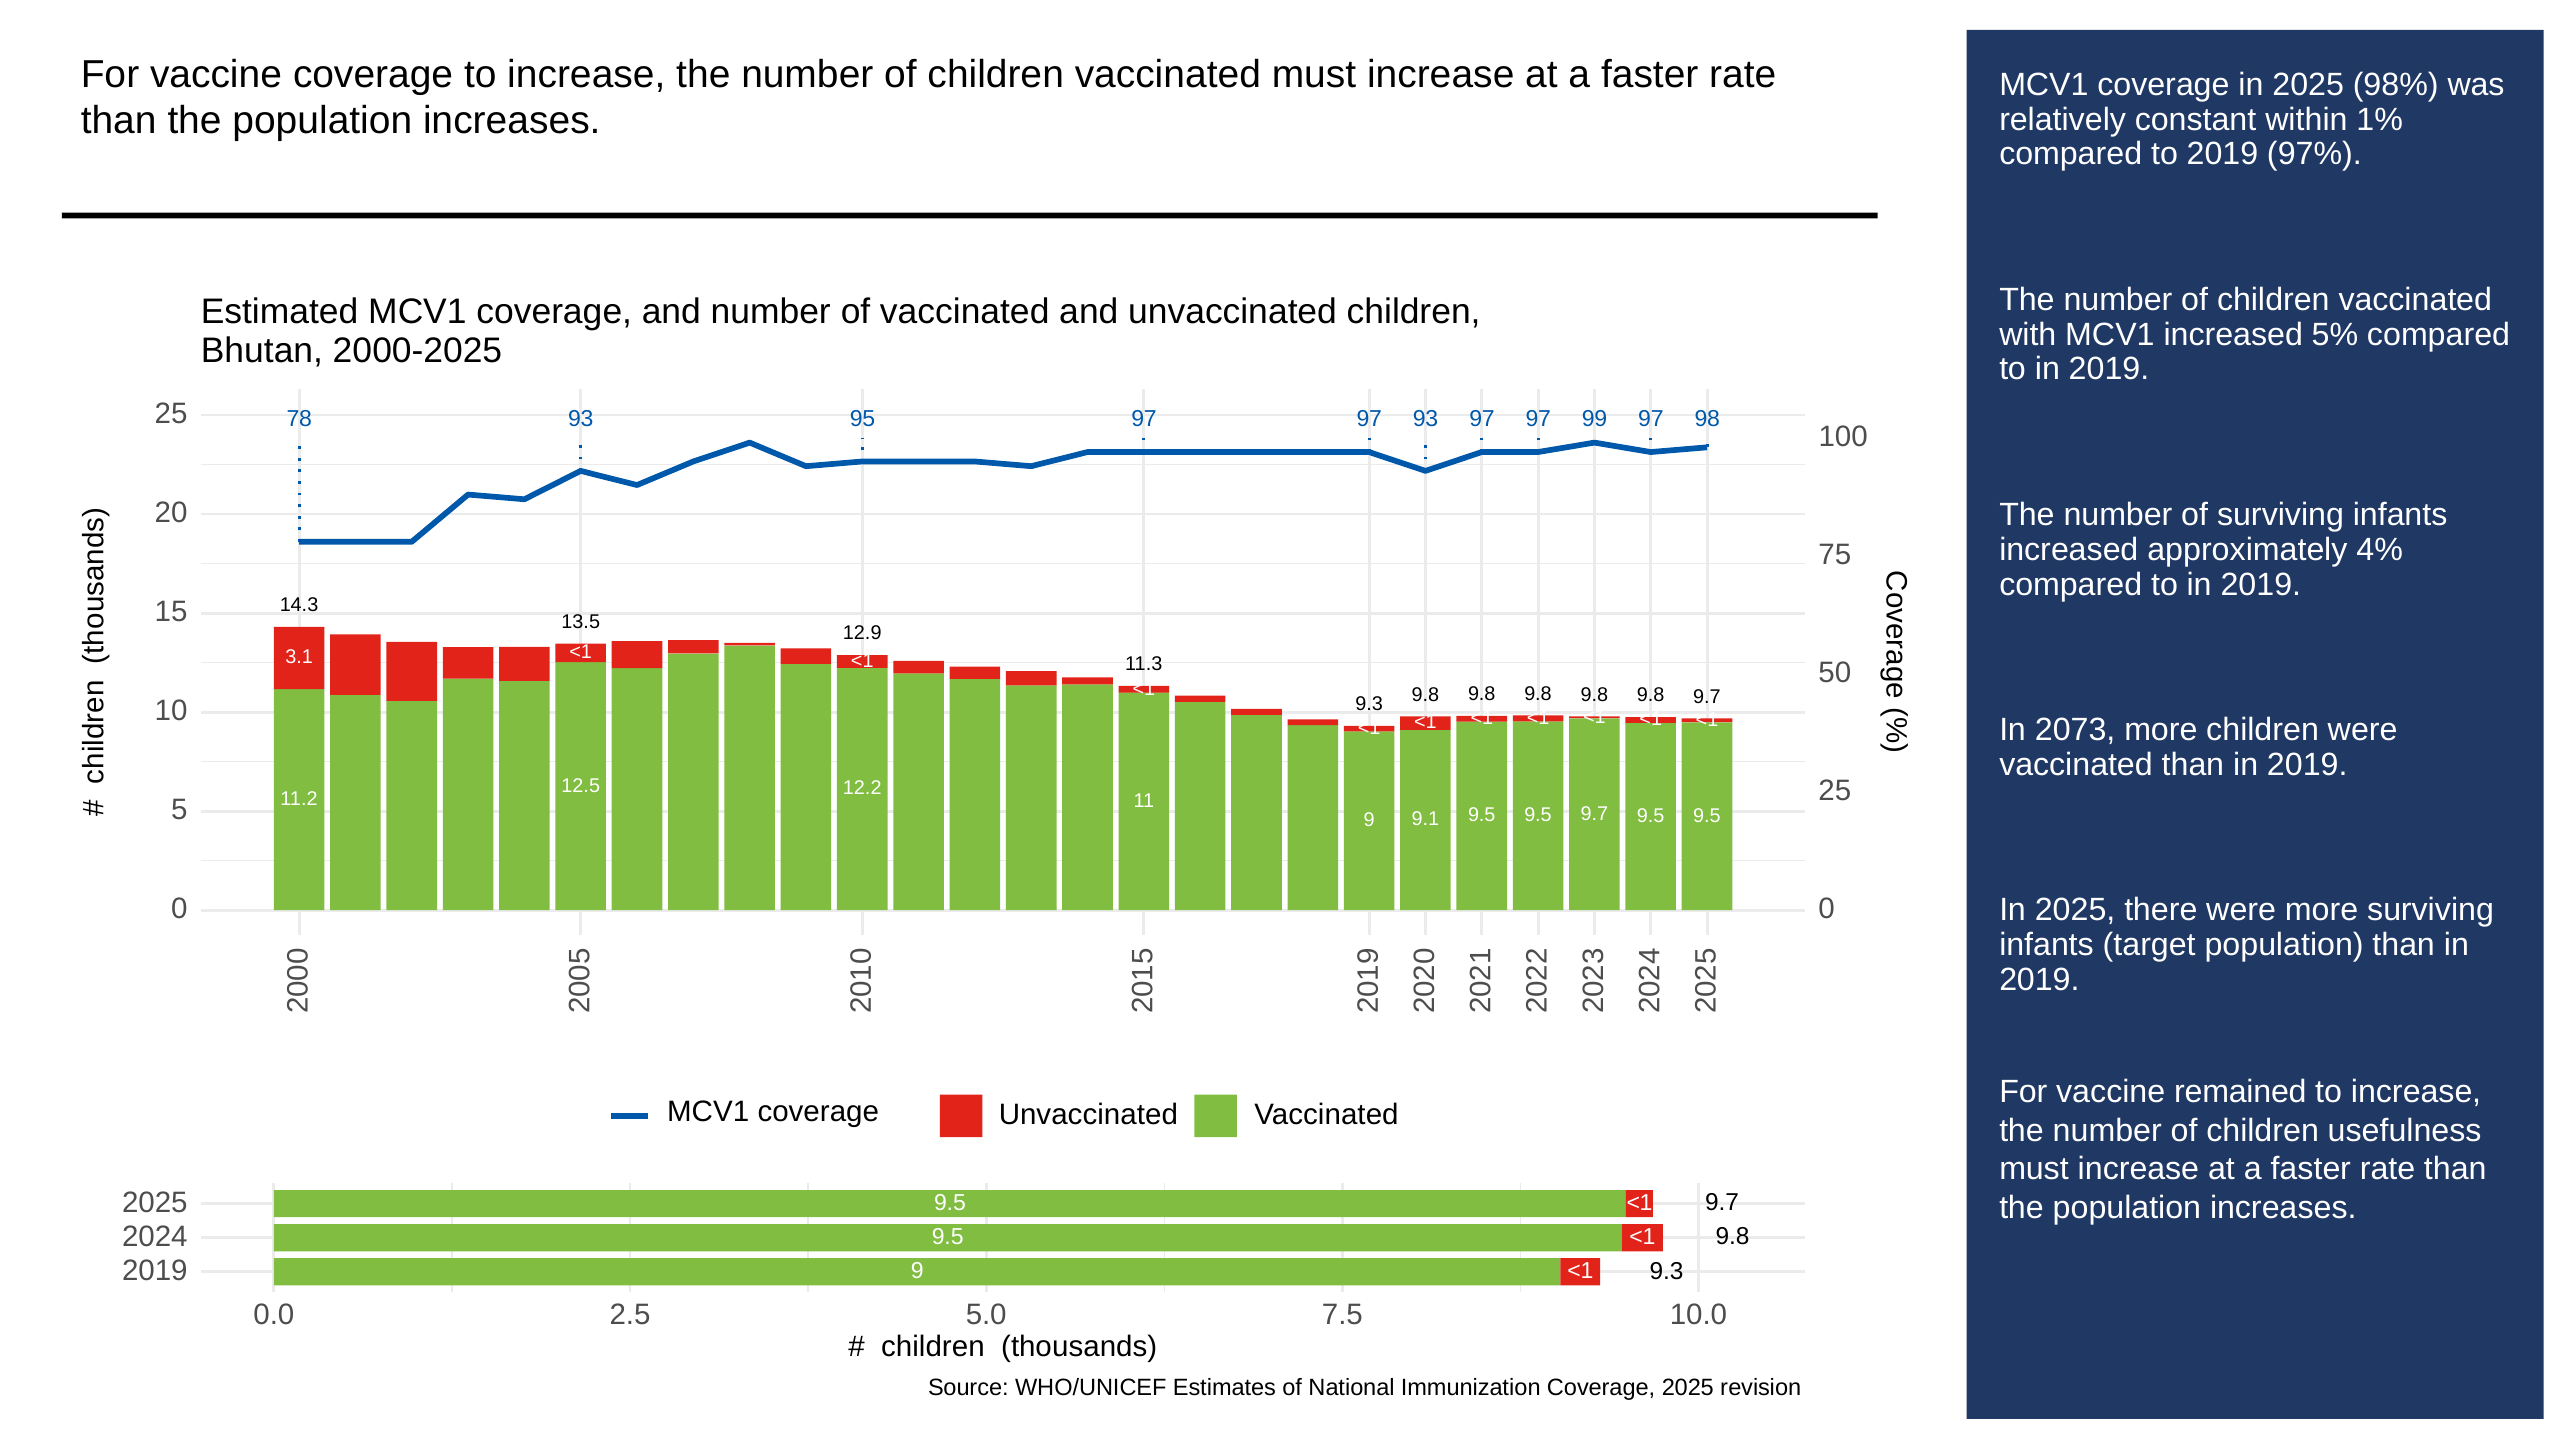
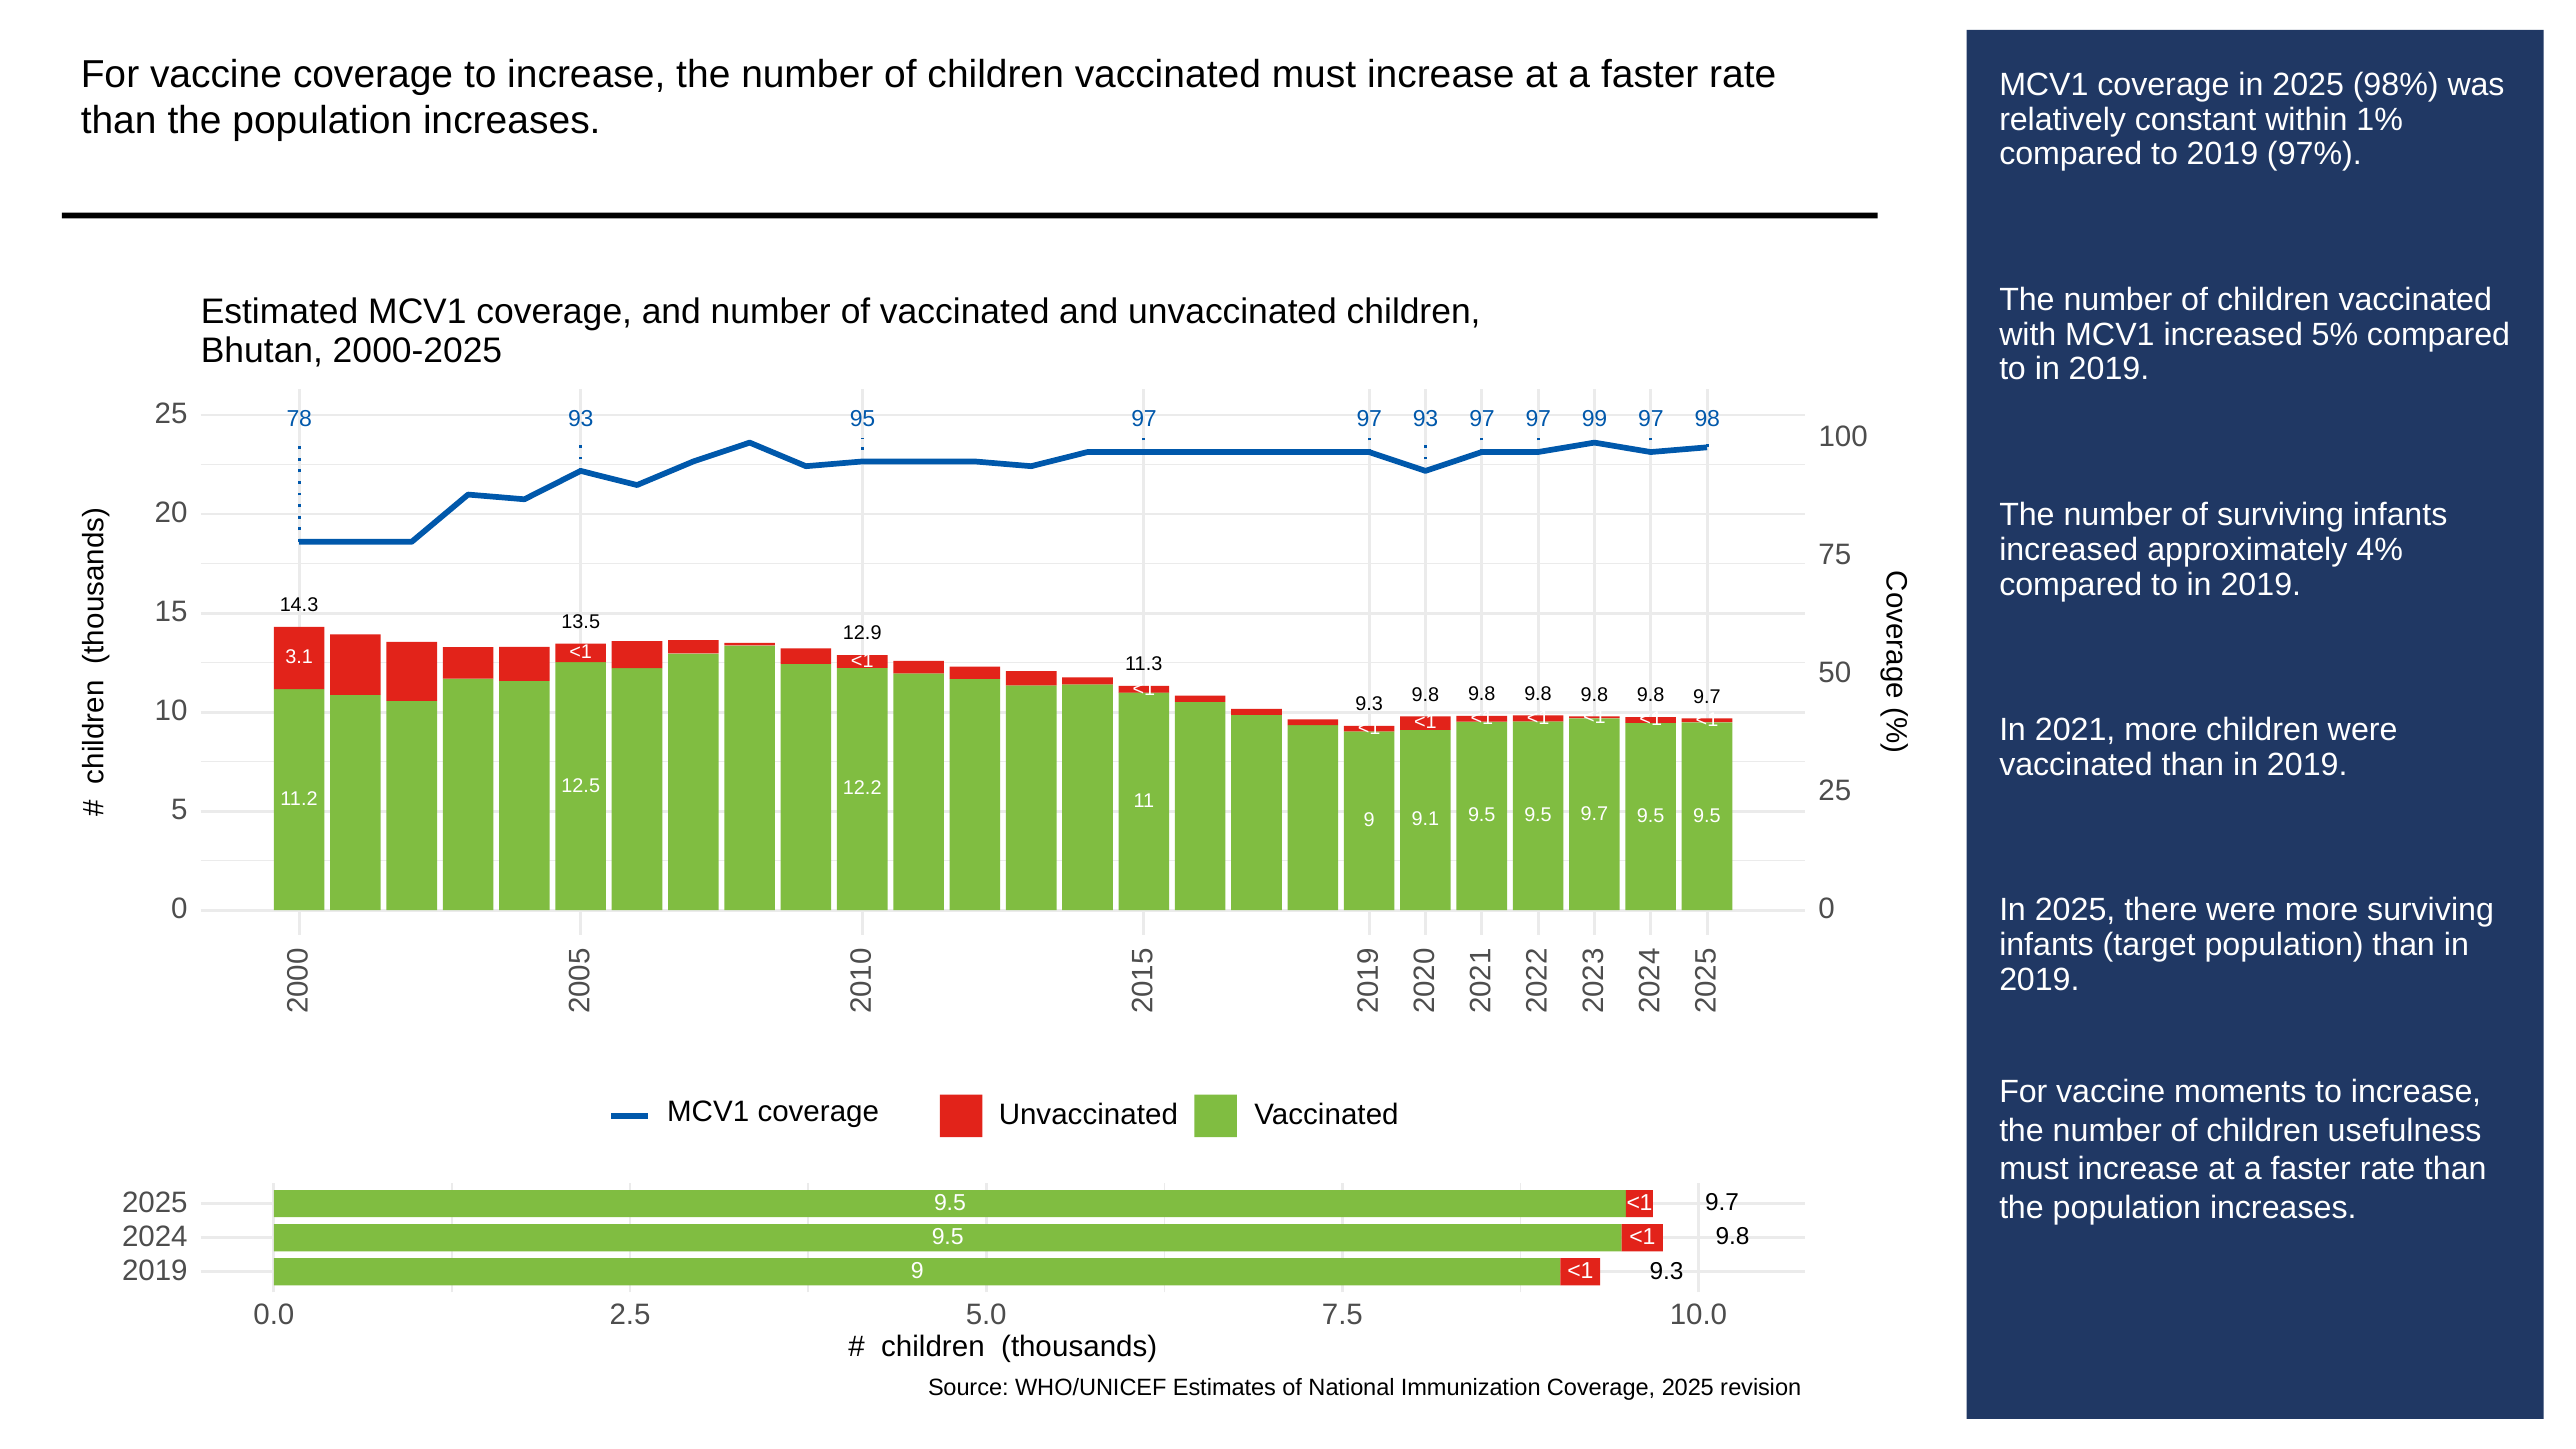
2073: 2073 -> 2021
remained: remained -> moments
